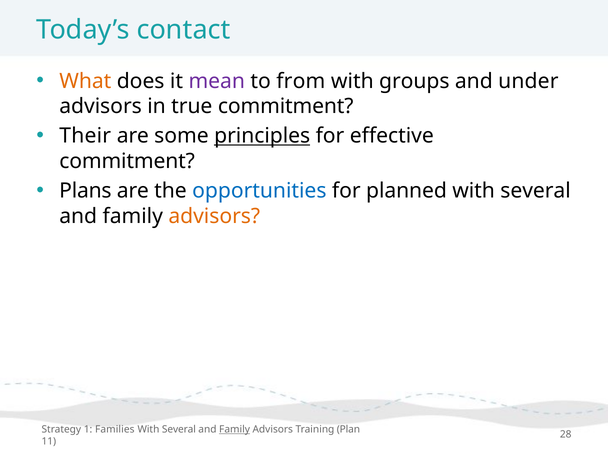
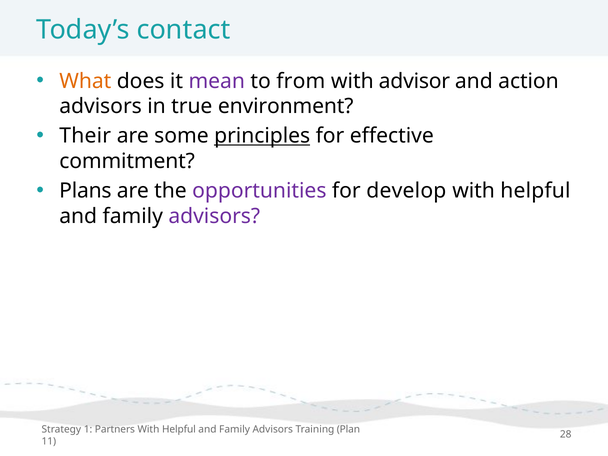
groups: groups -> advisor
under: under -> action
true commitment: commitment -> environment
opportunities colour: blue -> purple
planned: planned -> develop
several at (536, 191): several -> helpful
advisors at (214, 216) colour: orange -> purple
Families: Families -> Partners
Several at (179, 429): Several -> Helpful
Family at (235, 429) underline: present -> none
